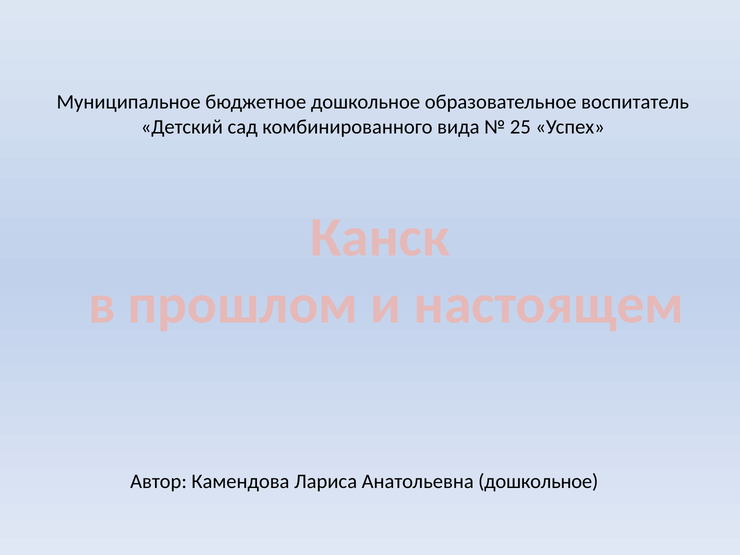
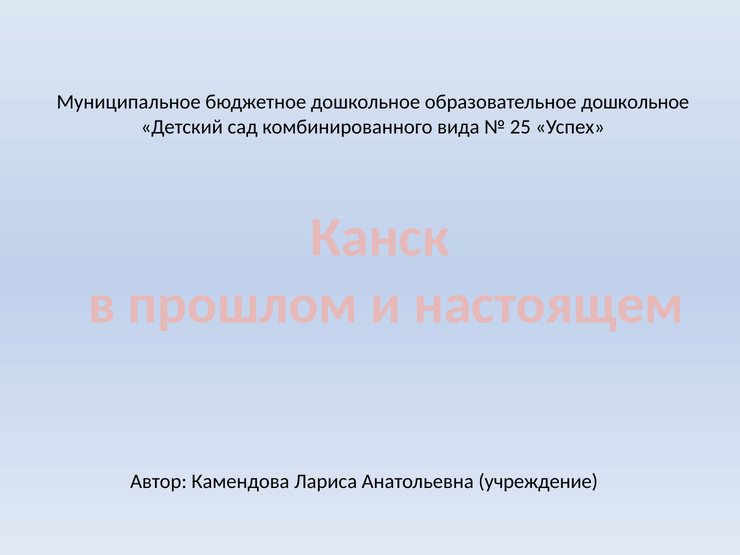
образовательное воспитатель: воспитатель -> дошкольное
Анатольевна дошкольное: дошкольное -> учреждение
